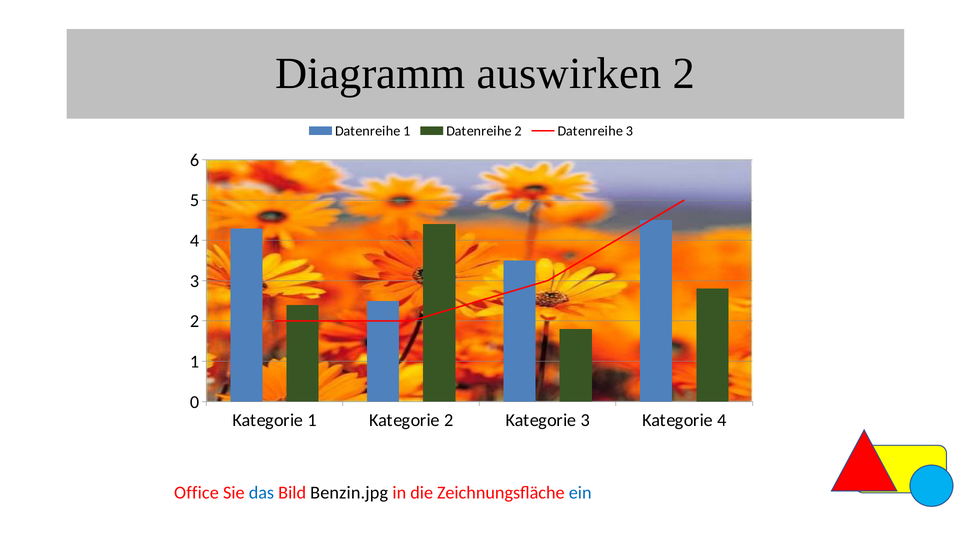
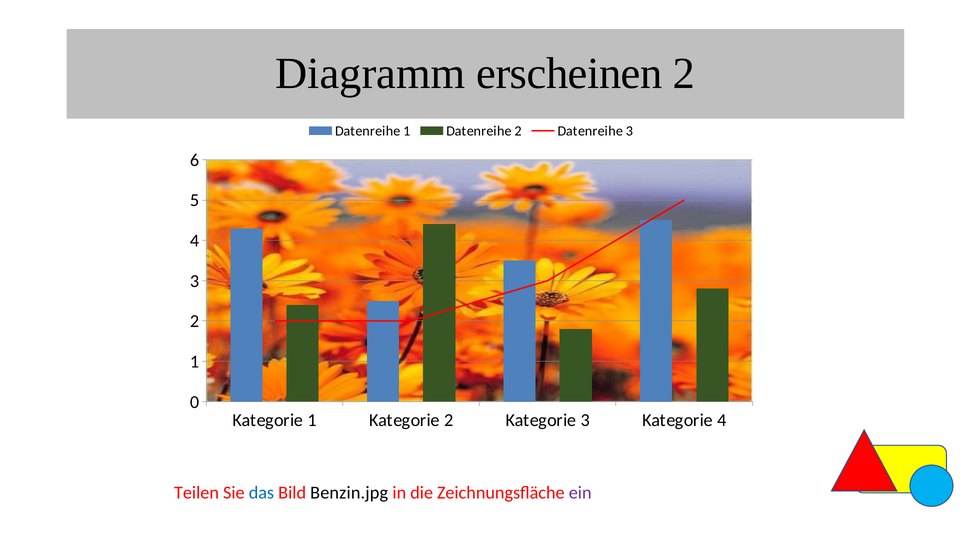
auswirken: auswirken -> erscheinen
Office: Office -> Teilen
ein colour: blue -> purple
